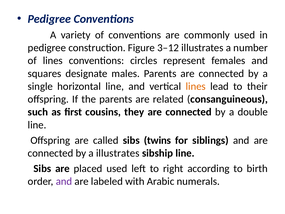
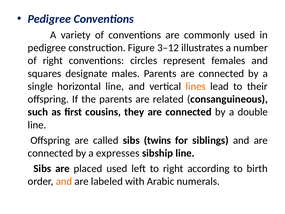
of lines: lines -> right
a illustrates: illustrates -> expresses
and at (64, 181) colour: purple -> orange
